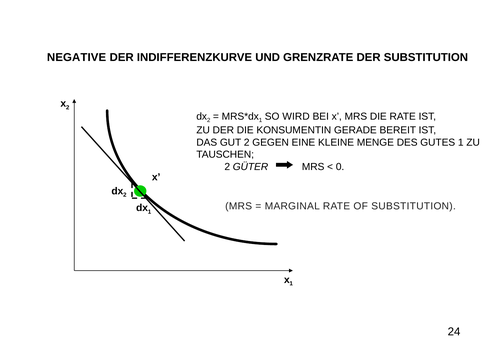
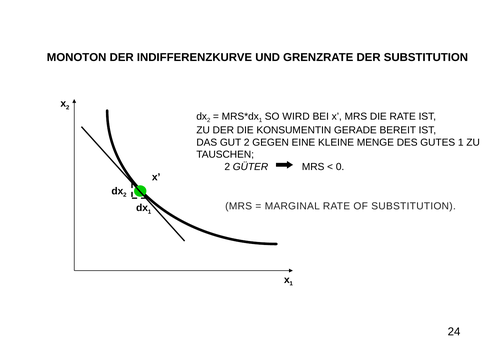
NEGATIVE: NEGATIVE -> MONOTON
